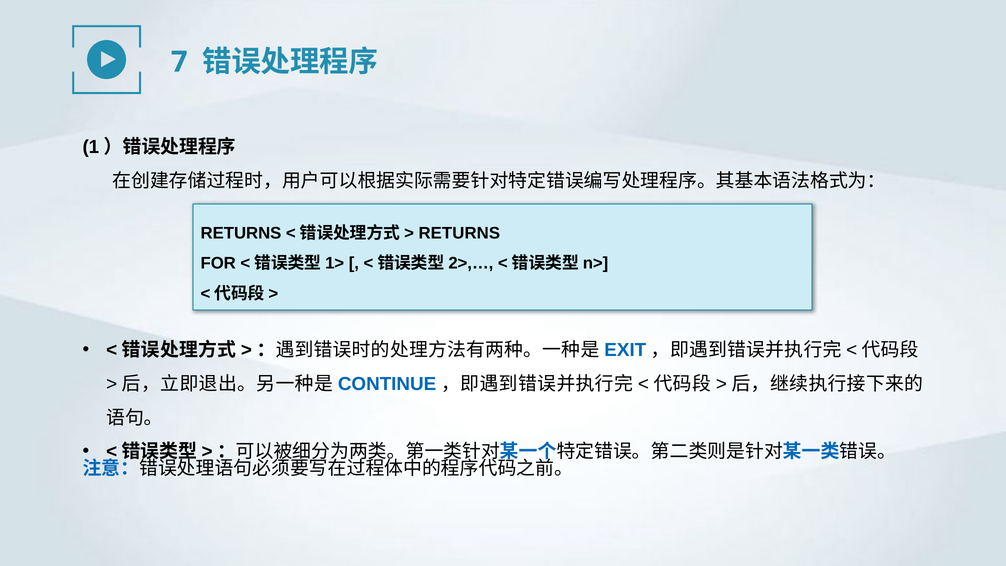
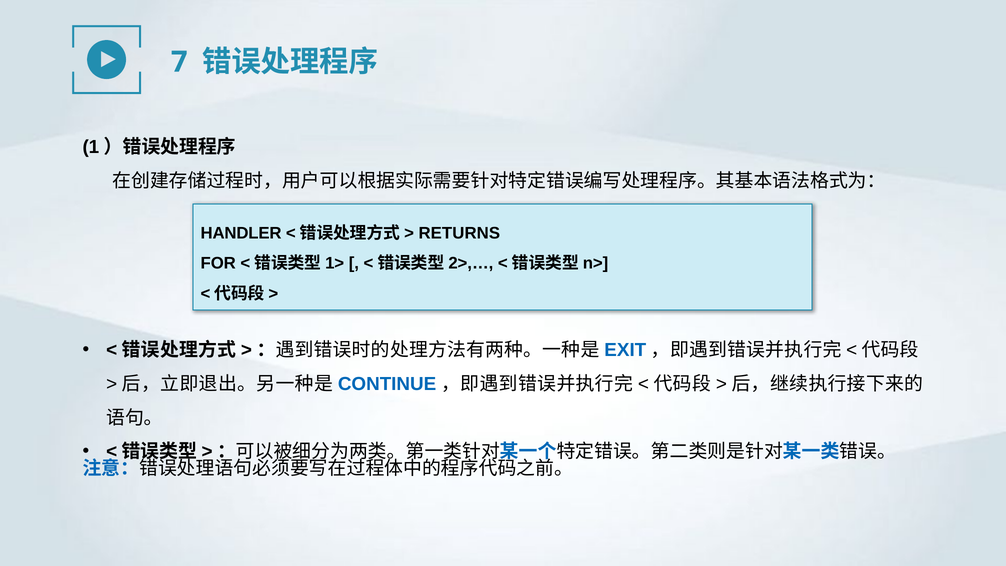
RETURNS at (241, 233): RETURNS -> HANDLER
